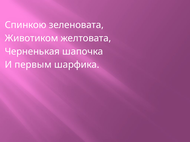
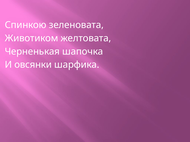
первым: первым -> овсянки
